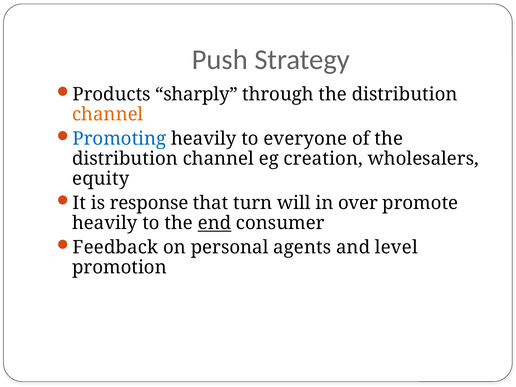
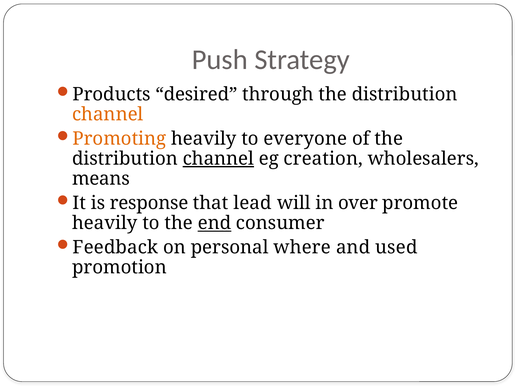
sharply: sharply -> desired
Promoting colour: blue -> orange
channel at (218, 159) underline: none -> present
equity: equity -> means
turn: turn -> lead
agents: agents -> where
level: level -> used
